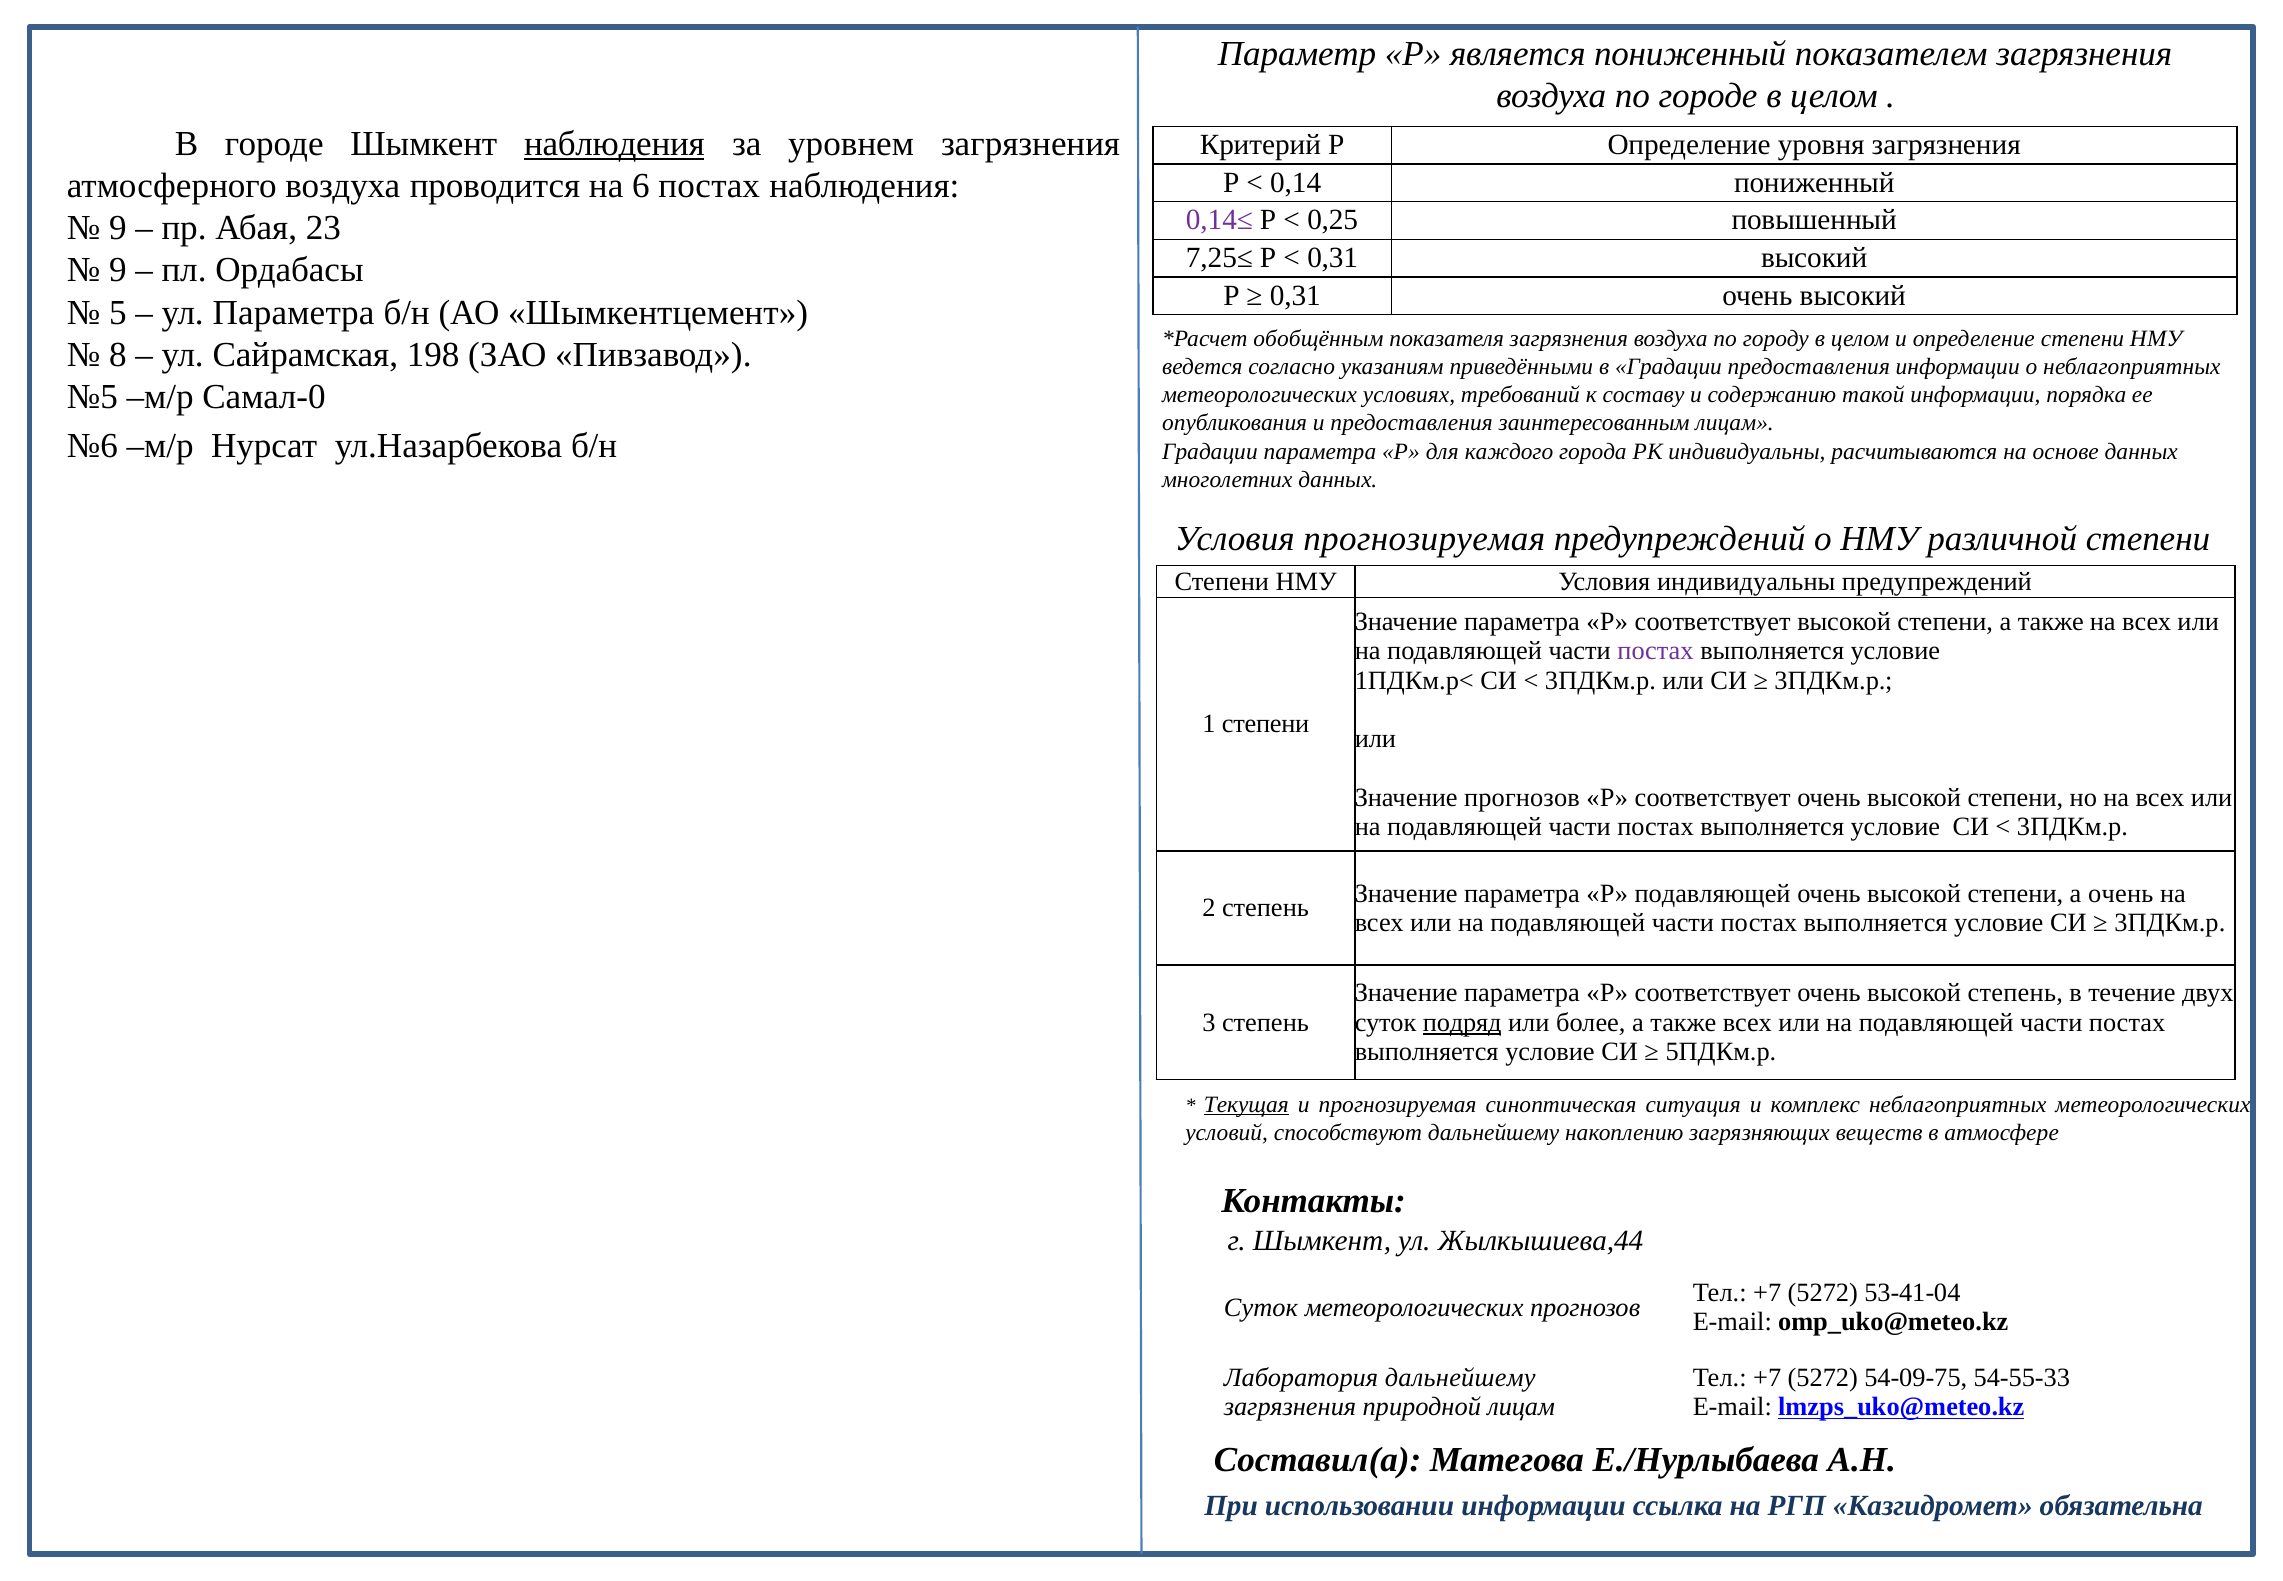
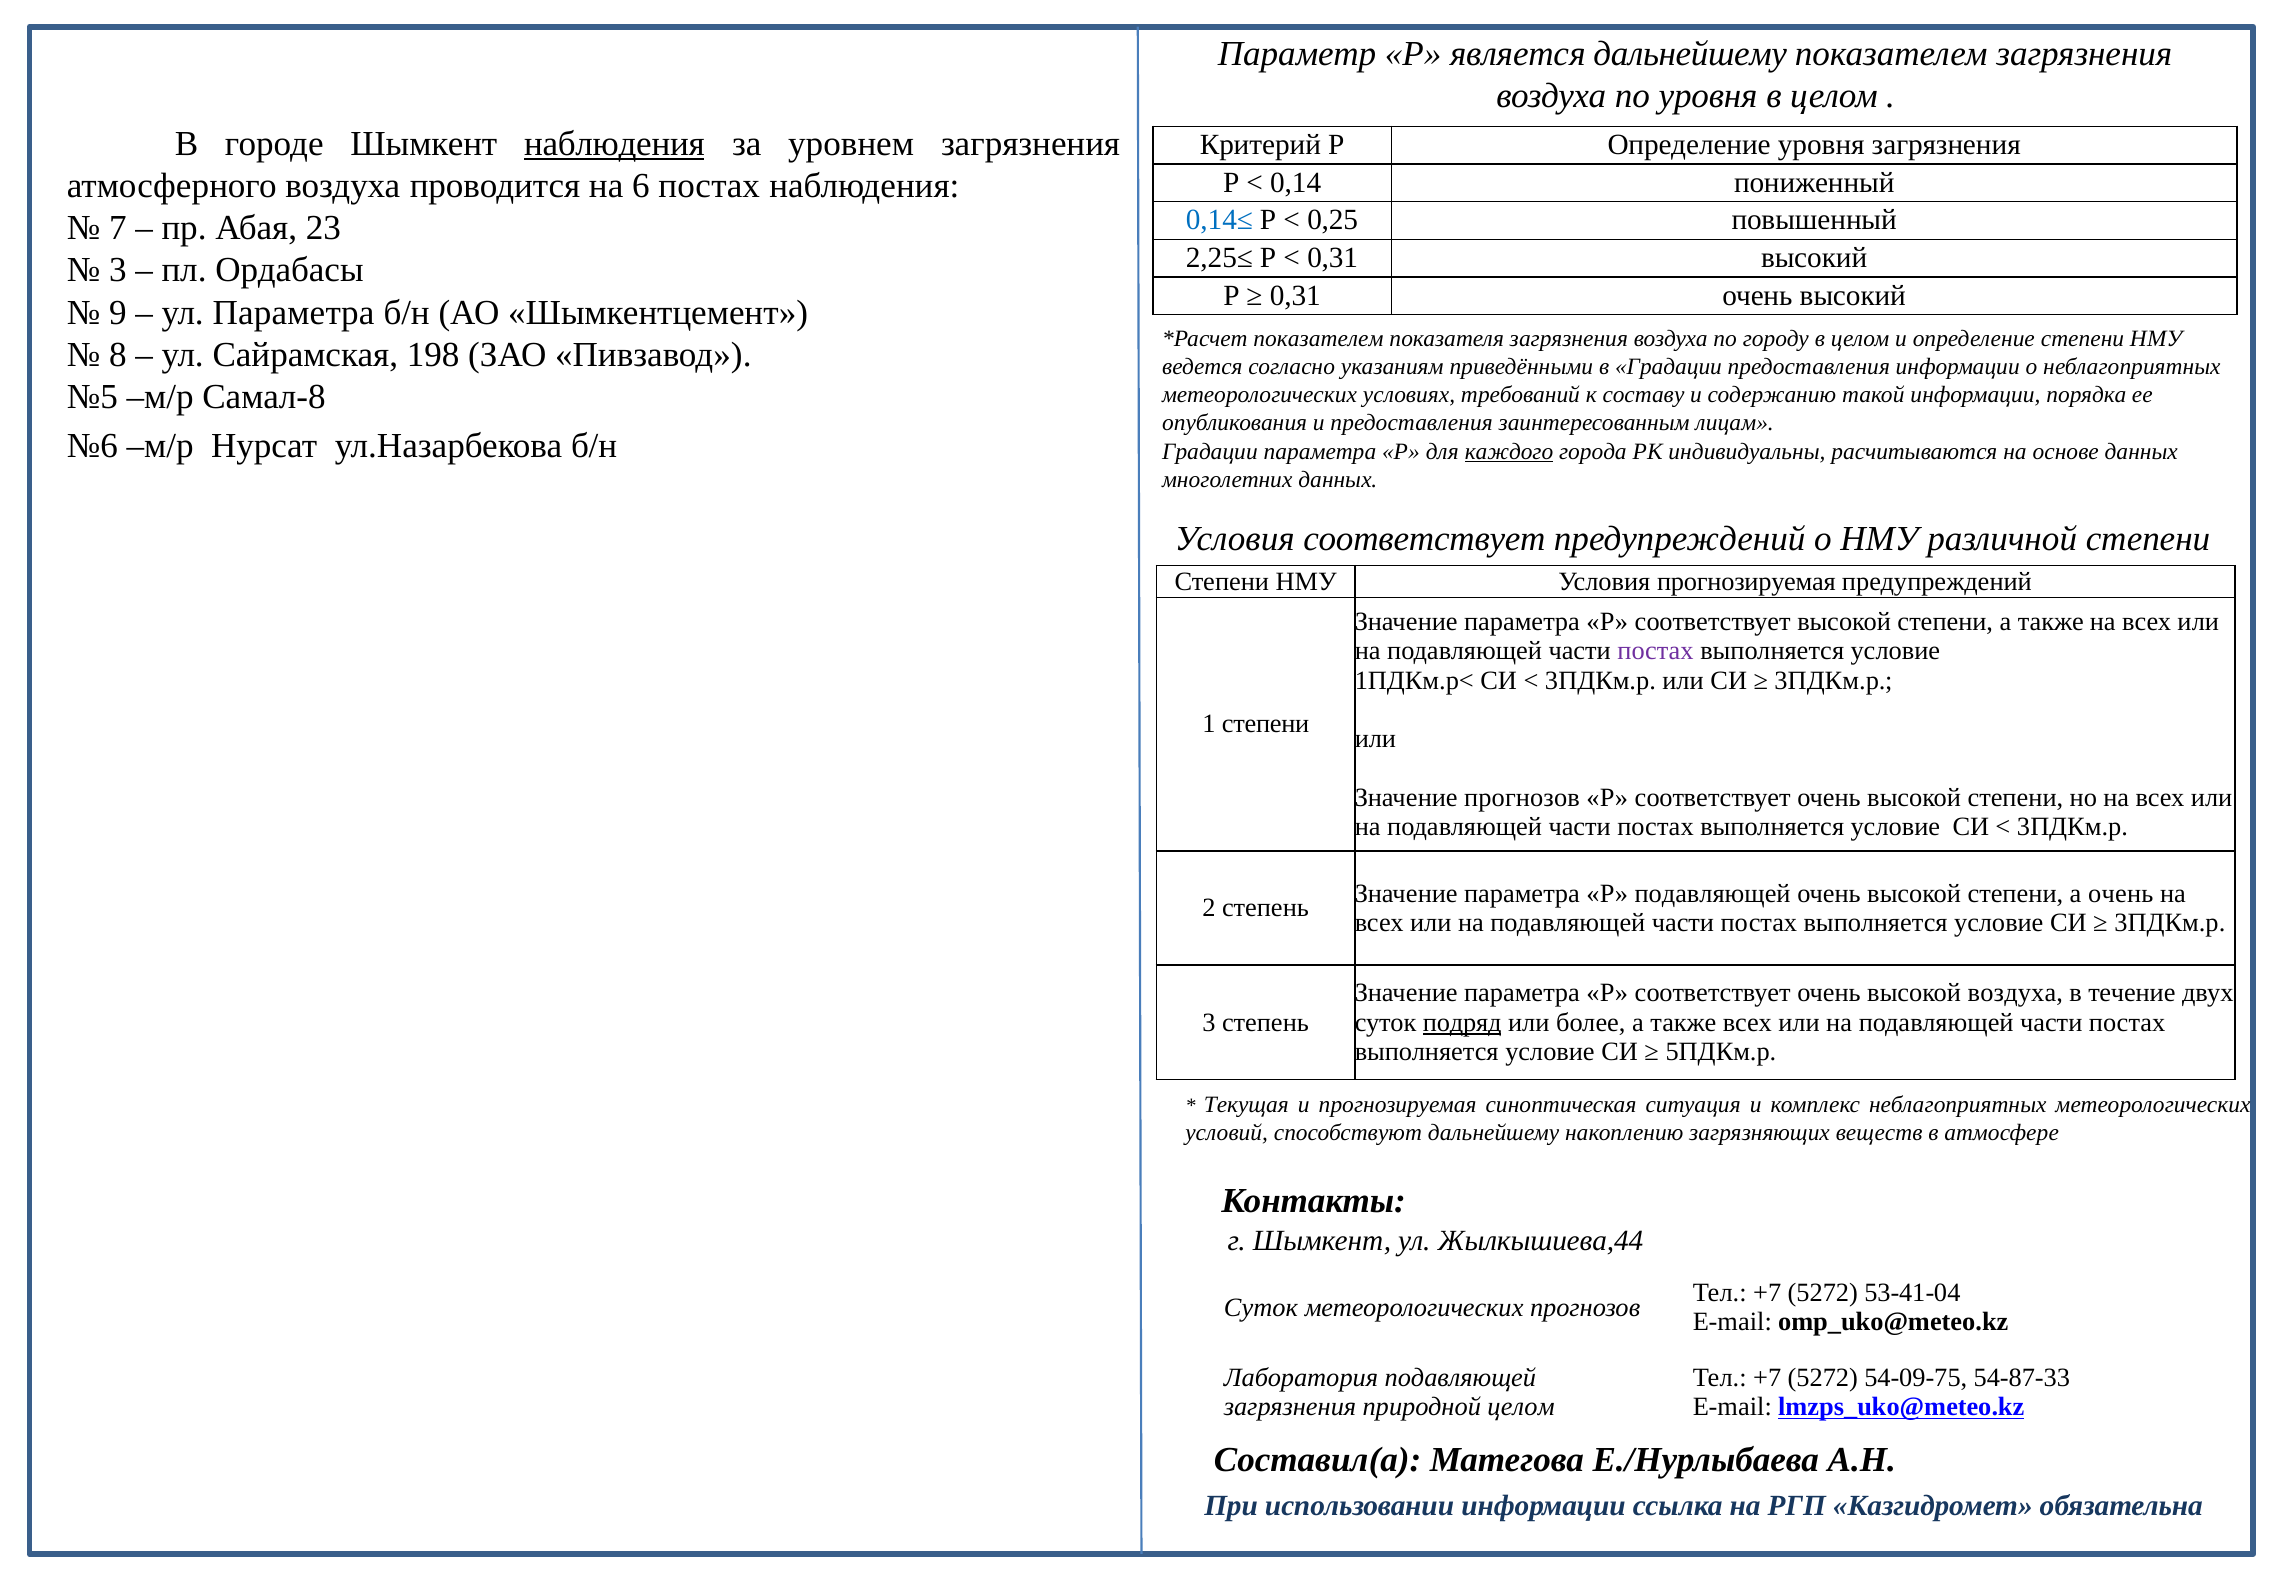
является пониженный: пониженный -> дальнейшему
по городе: городе -> уровня
0,14≤ colour: purple -> blue
9 at (118, 228): 9 -> 7
7,25≤: 7,25≤ -> 2,25≤
9 at (118, 270): 9 -> 3
5: 5 -> 9
обобщённым at (1318, 339): обобщённым -> показателем
Самал-0: Самал-0 -> Самал-8
каждого underline: none -> present
Условия прогнозируемая: прогнозируемая -> соответствует
Условия индивидуальны: индивидуальны -> прогнозируемая
высокой степень: степень -> воздуха
Текущая underline: present -> none
Лаборатория дальнейшему: дальнейшему -> подавляющей
54-55-33: 54-55-33 -> 54-87-33
природной лицам: лицам -> целом
